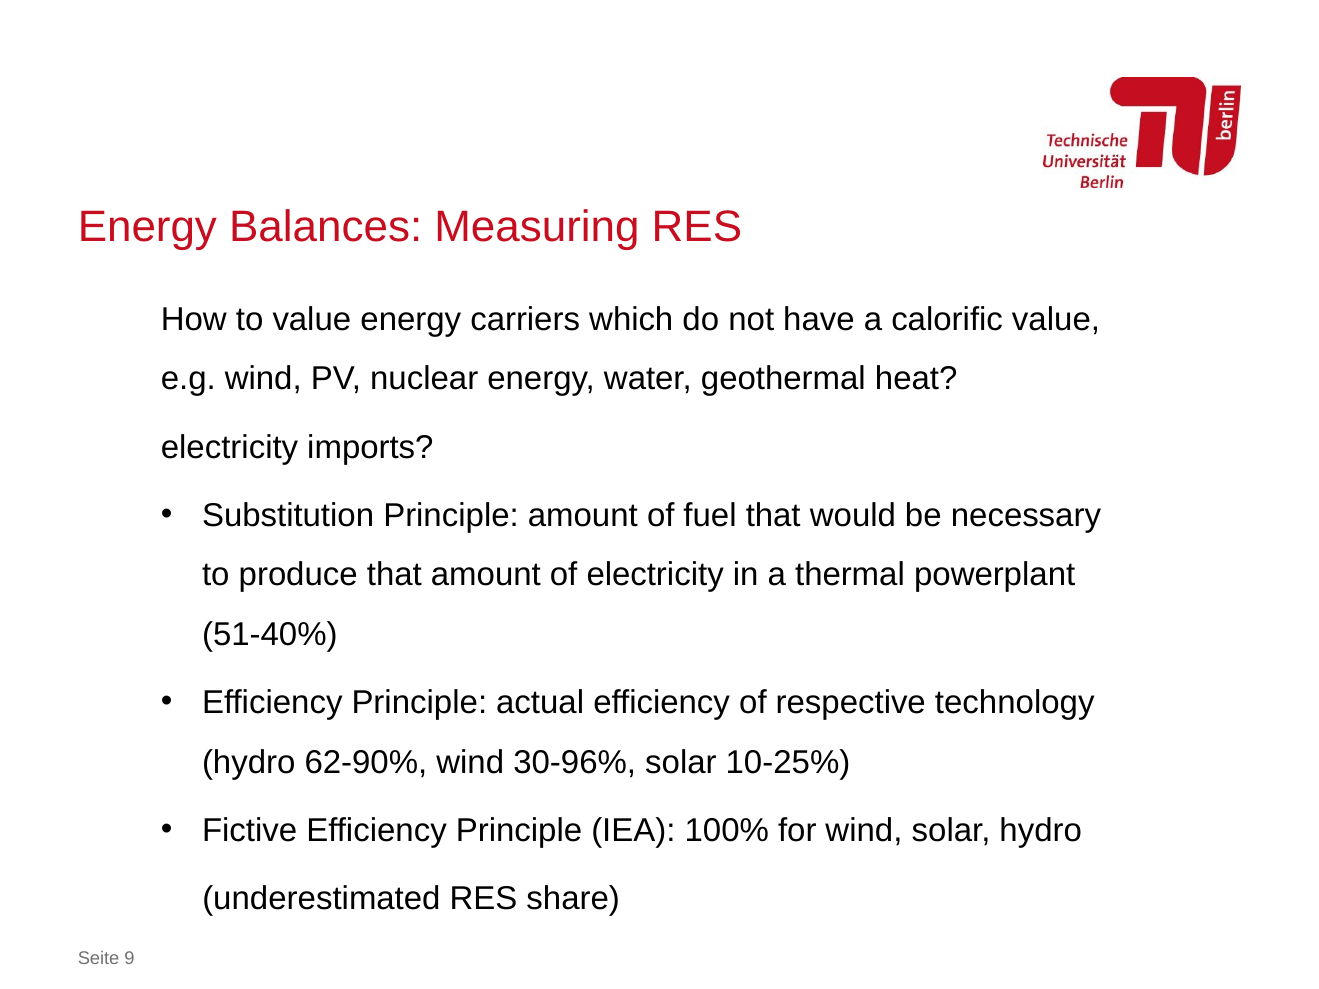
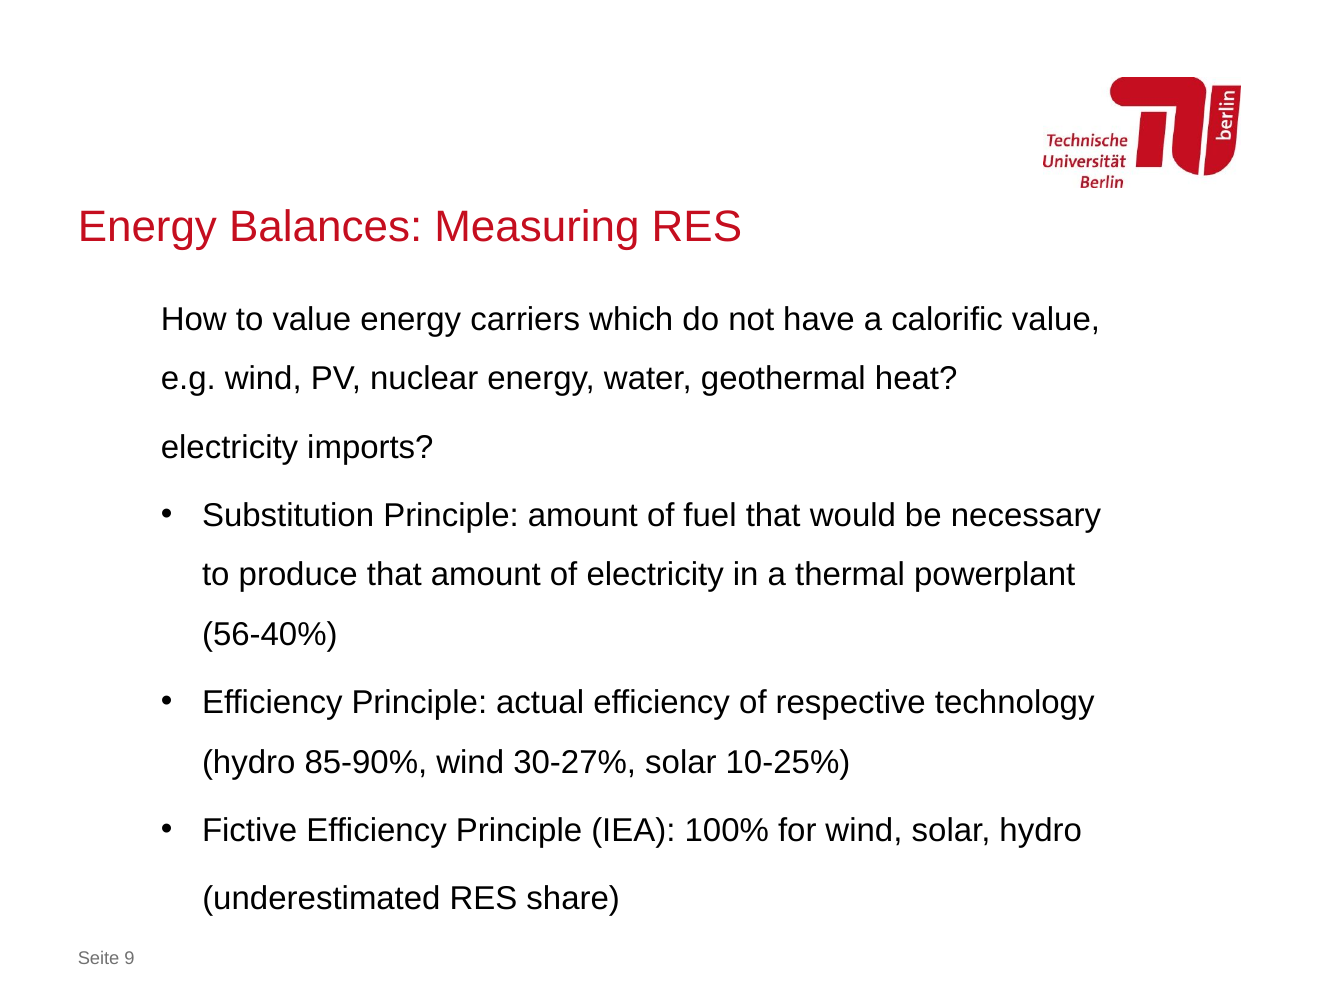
51-40%: 51-40% -> 56-40%
62-90%: 62-90% -> 85-90%
30-96%: 30-96% -> 30-27%
